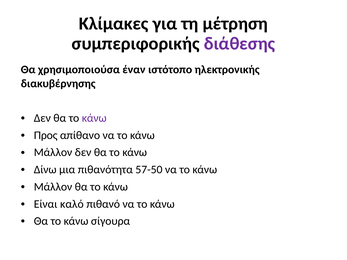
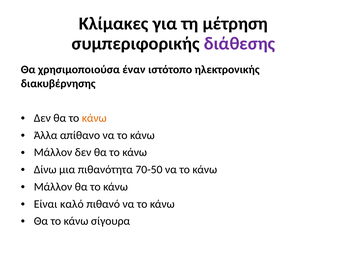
κάνω at (94, 118) colour: purple -> orange
Προς: Προς -> Άλλα
57-50: 57-50 -> 70-50
